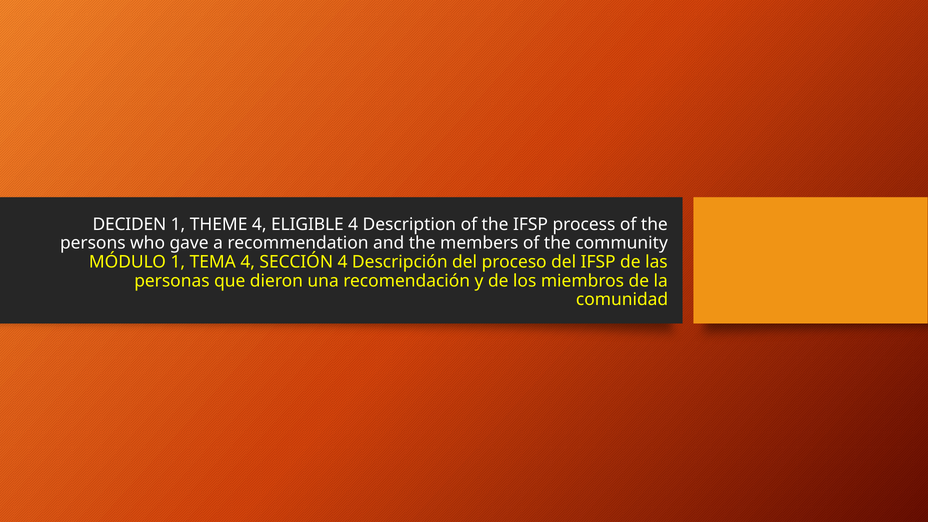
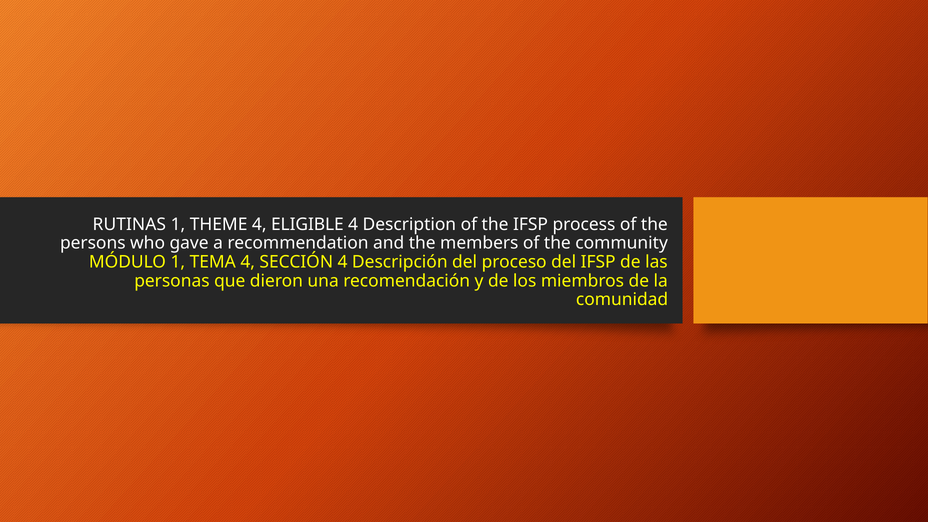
DECIDEN: DECIDEN -> RUTINAS
